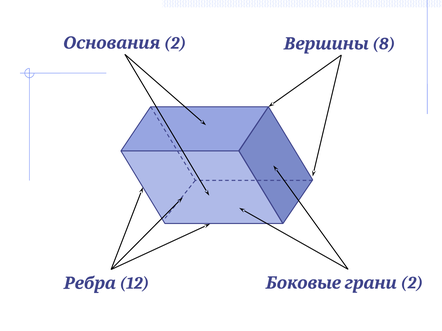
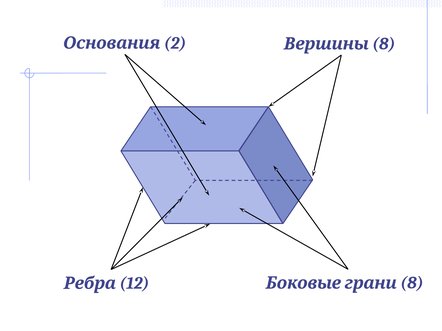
Ребра 2: 2 -> 8
